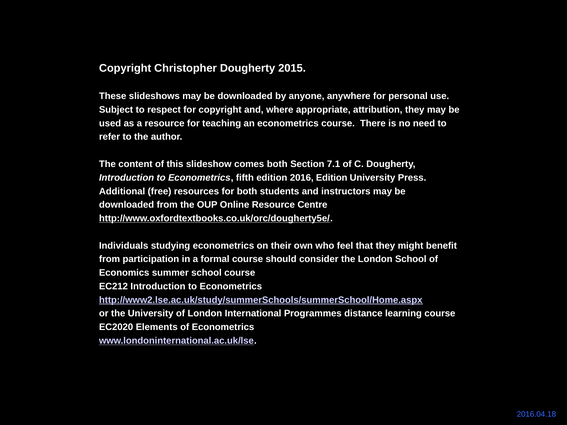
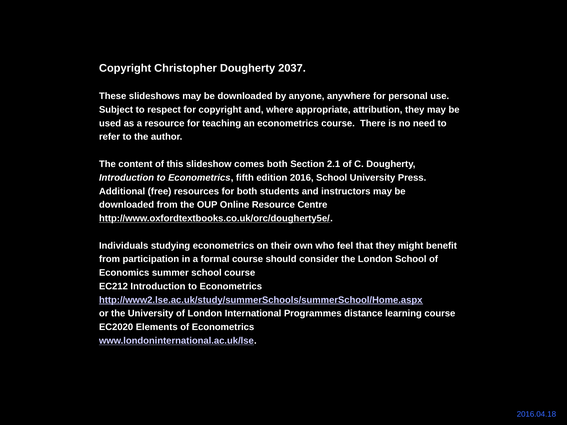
2015: 2015 -> 2037
7.1: 7.1 -> 2.1
2016 Edition: Edition -> School
